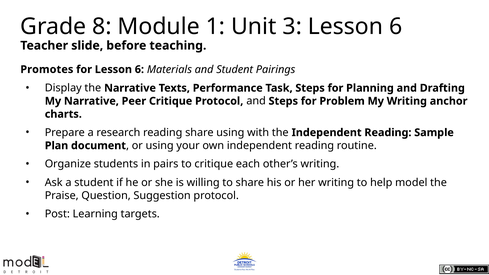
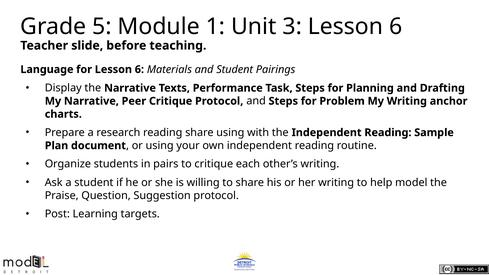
8: 8 -> 5
Promotes: Promotes -> Language
